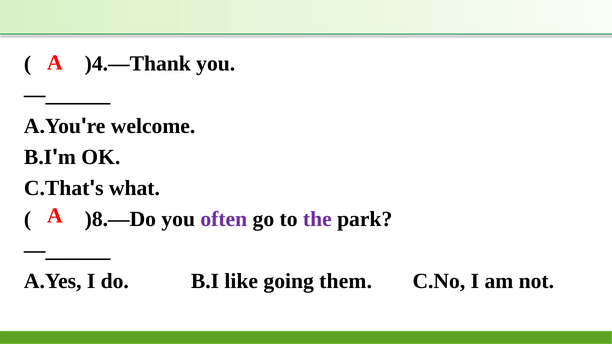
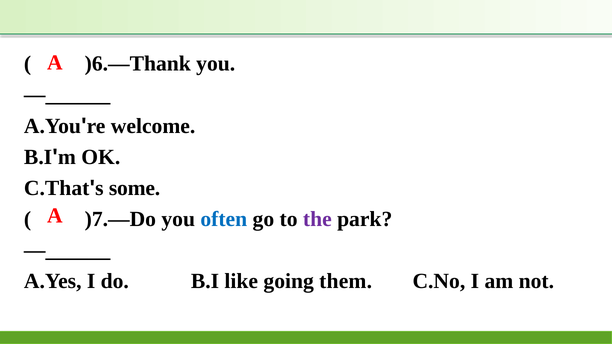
)4.—Thank: )4.—Thank -> )6.—Thank
what: what -> some
)8.—Do: )8.—Do -> )7.—Do
often colour: purple -> blue
